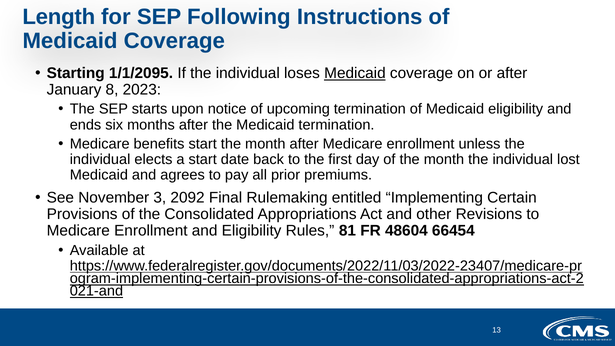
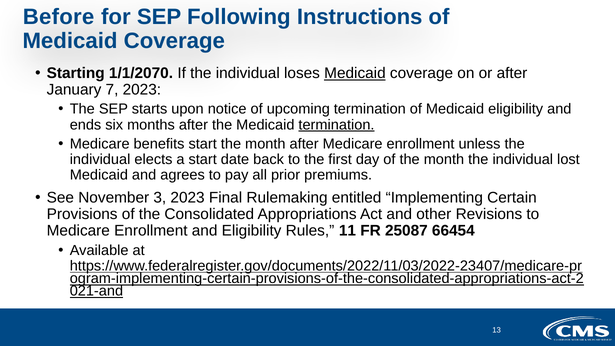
Length: Length -> Before
1/1/2095: 1/1/2095 -> 1/1/2070
8: 8 -> 7
termination at (336, 125) underline: none -> present
3 2092: 2092 -> 2023
81: 81 -> 11
48604: 48604 -> 25087
